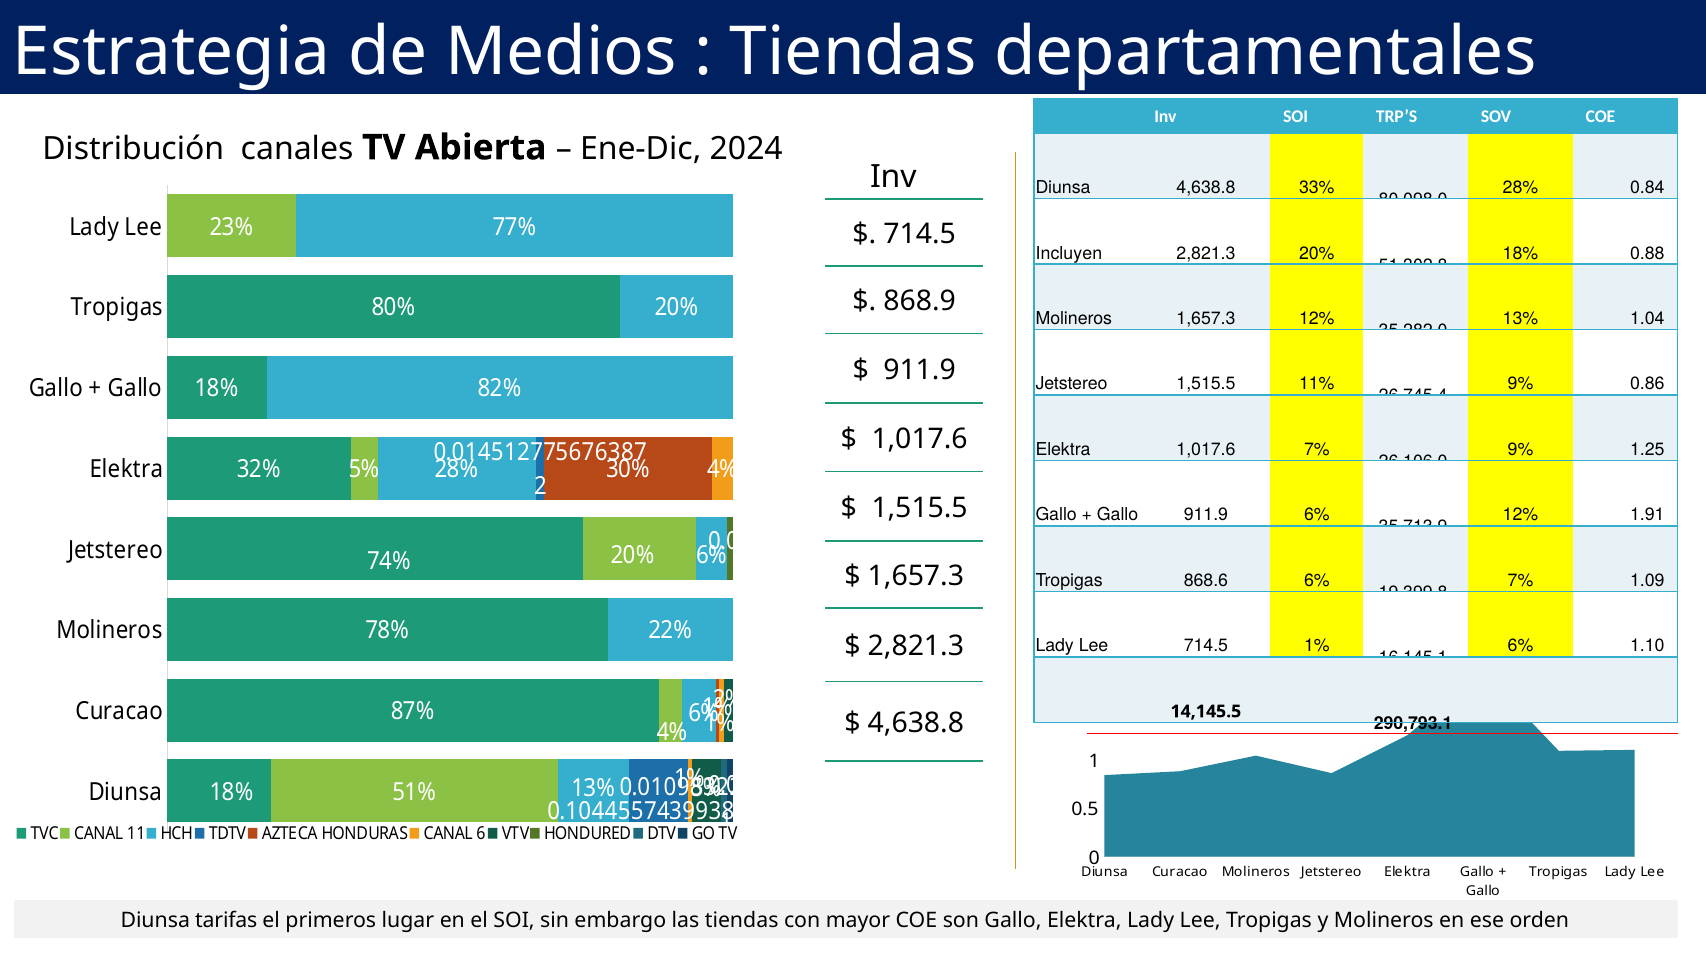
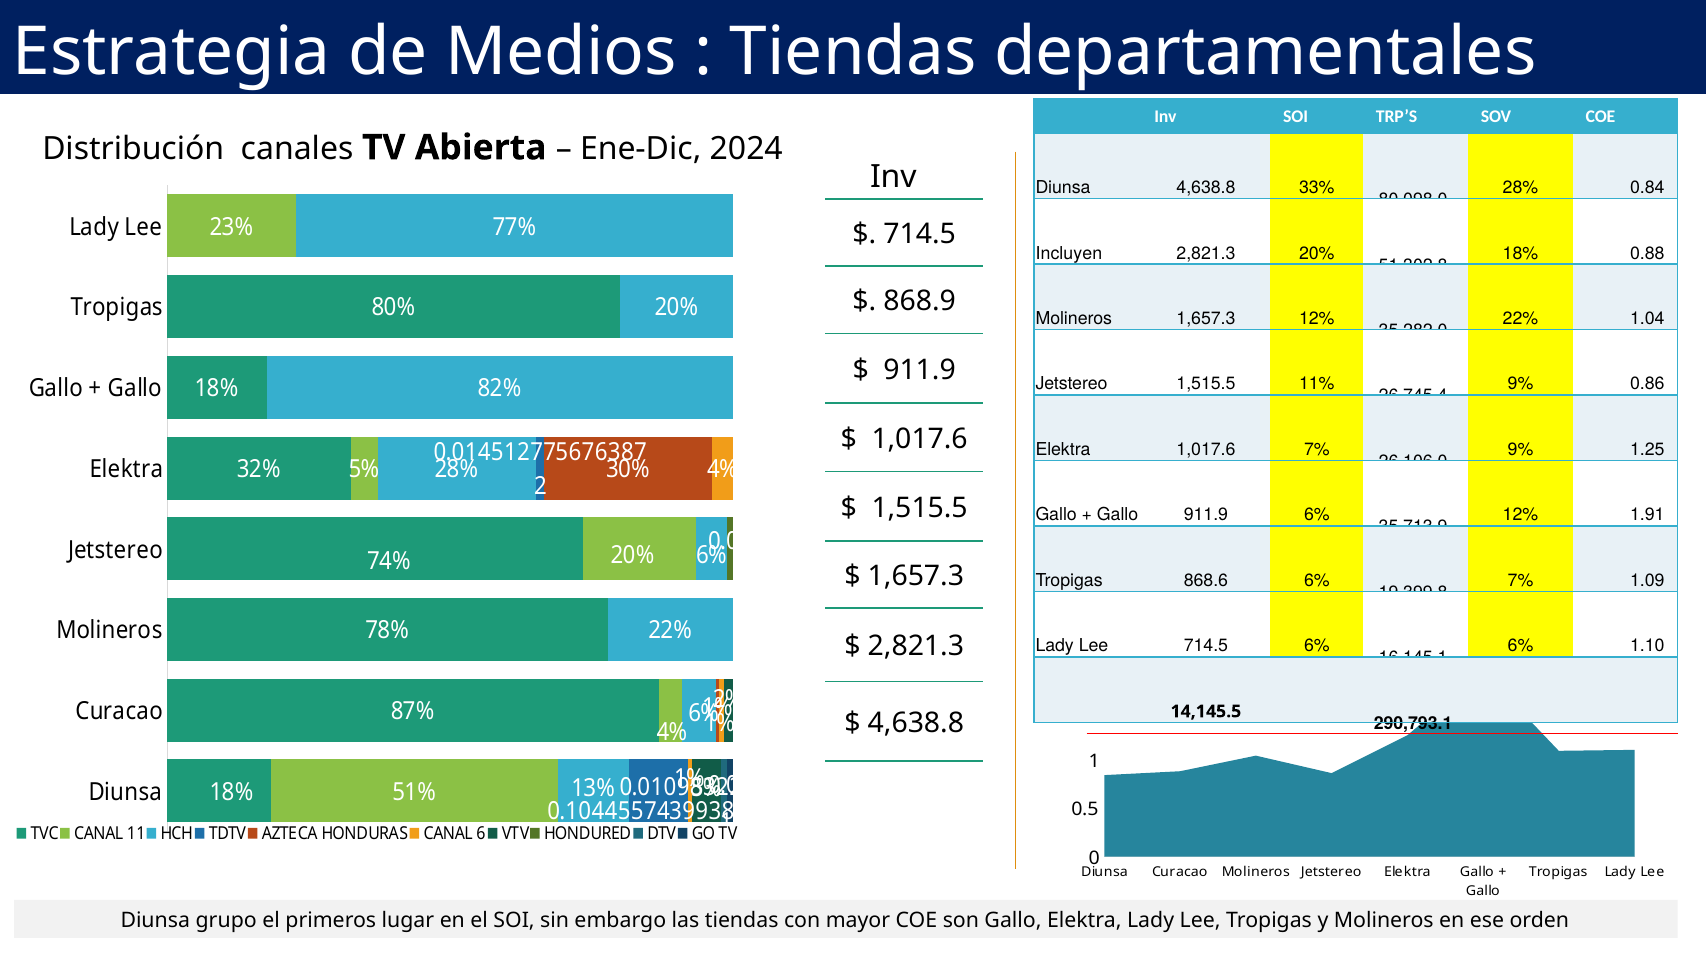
13% at (1520, 318): 13% -> 22%
714.5 1%: 1% -> 6%
tarifas: tarifas -> grupo
